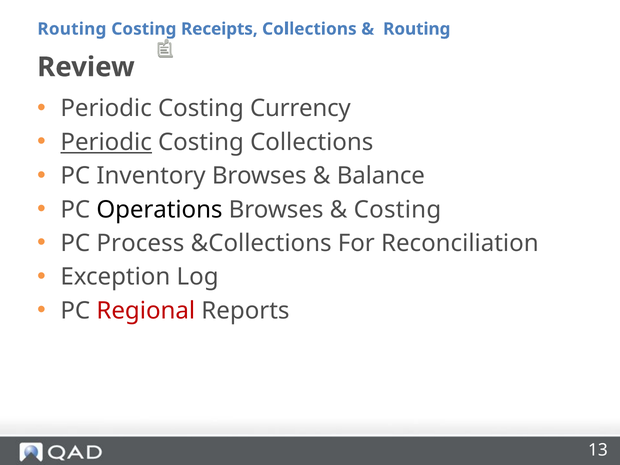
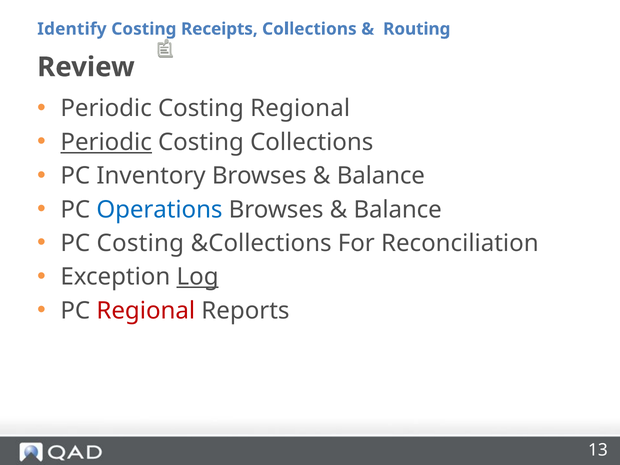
Routing at (72, 29): Routing -> Identify
Costing Currency: Currency -> Regional
Operations colour: black -> blue
Costing at (397, 210): Costing -> Balance
PC Process: Process -> Costing
Log underline: none -> present
